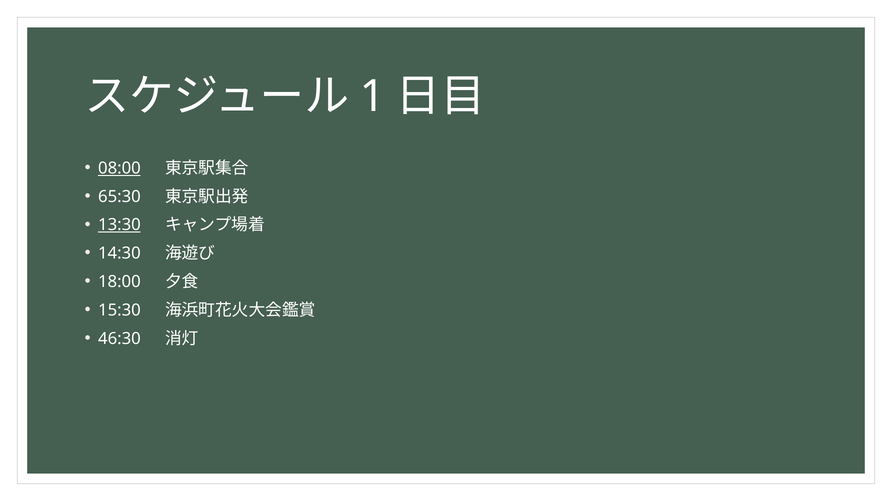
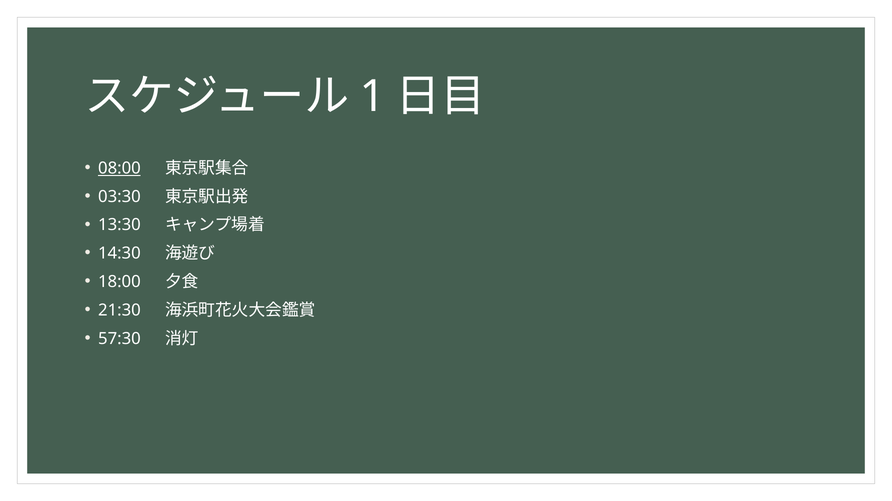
65:30: 65:30 -> 03:30
13:30 underline: present -> none
15:30: 15:30 -> 21:30
46:30: 46:30 -> 57:30
